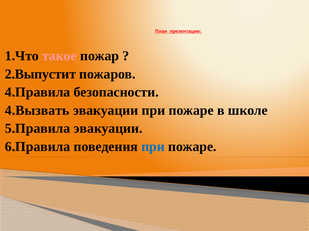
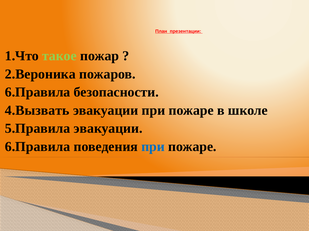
такое colour: pink -> light green
2.Выпустит: 2.Выпустит -> 2.Вероника
4.Правила at (38, 92): 4.Правила -> 6.Правила
